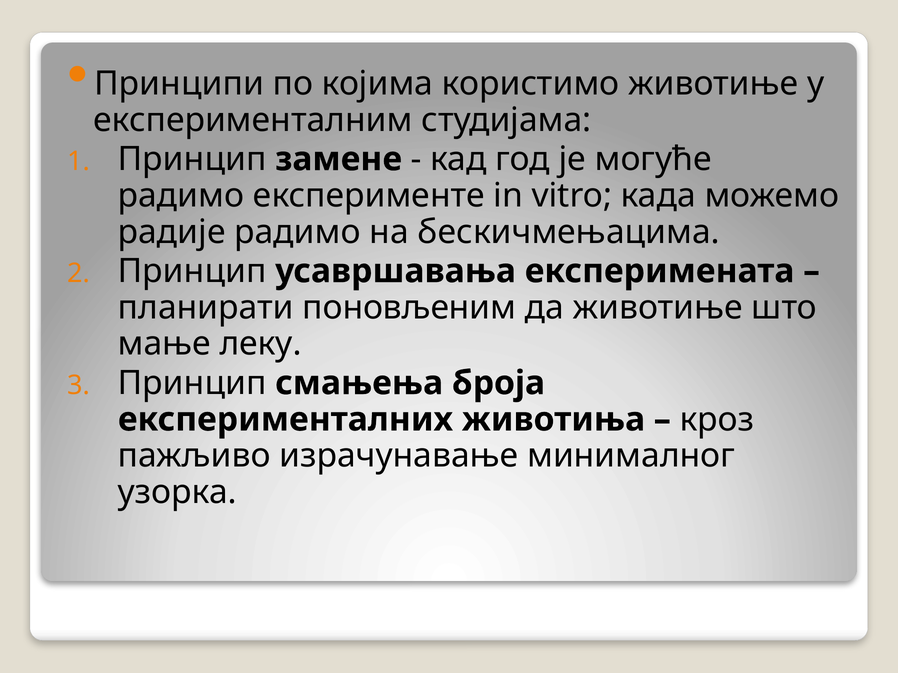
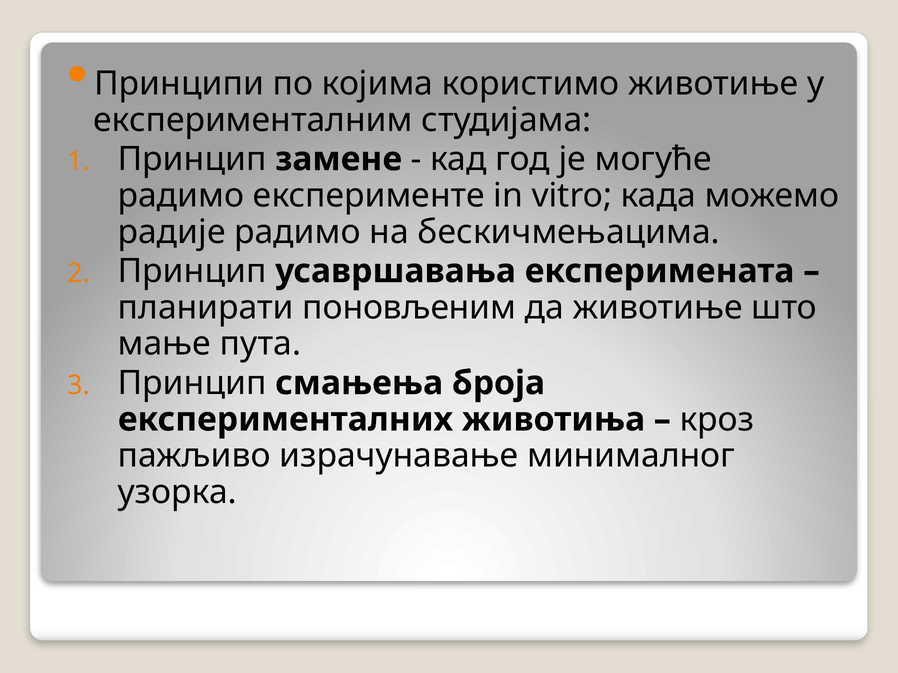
леку: леку -> пута
